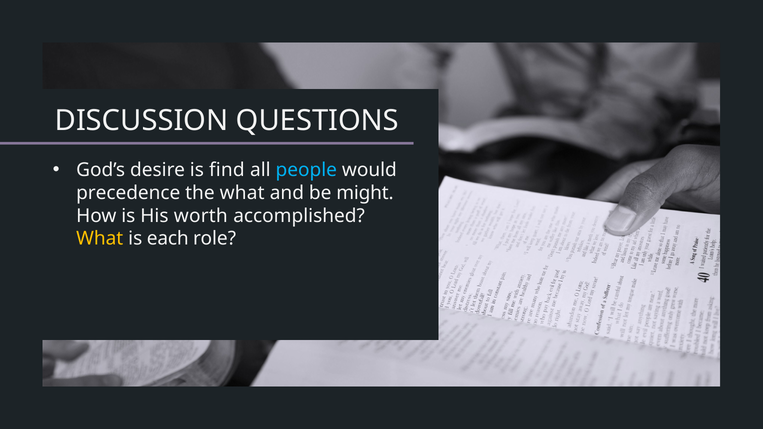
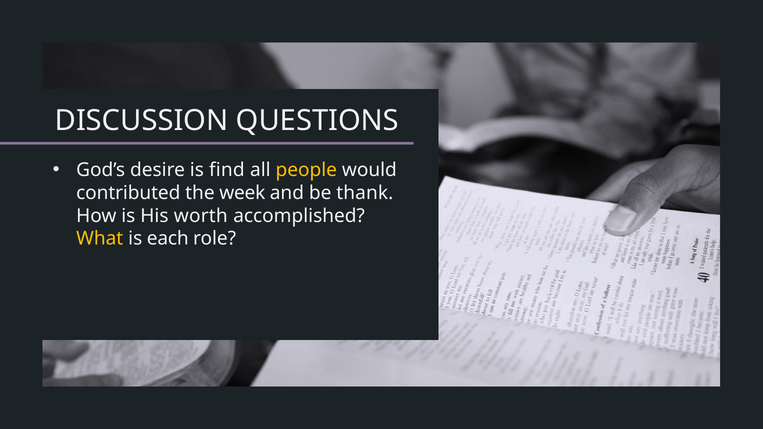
people colour: light blue -> yellow
precedence: precedence -> contributed
the what: what -> week
might: might -> thank
